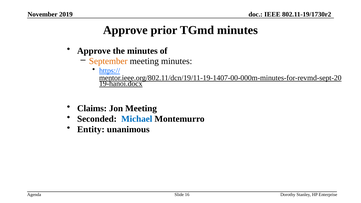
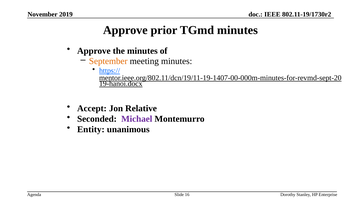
Claims: Claims -> Accept
Jon Meeting: Meeting -> Relative
Michael colour: blue -> purple
